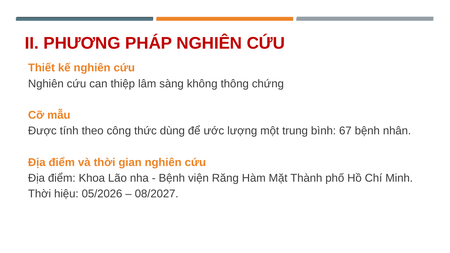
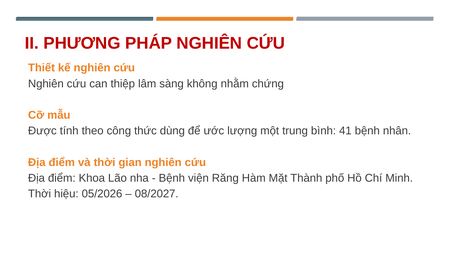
thông: thông -> nhằm
67: 67 -> 41
